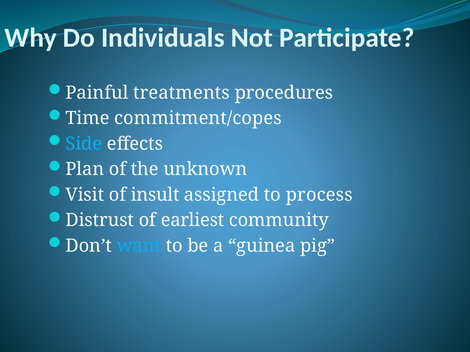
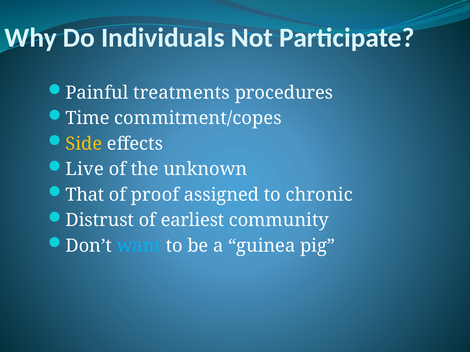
Side colour: light blue -> yellow
Plan: Plan -> Live
Visit: Visit -> That
insult: insult -> proof
process: process -> chronic
